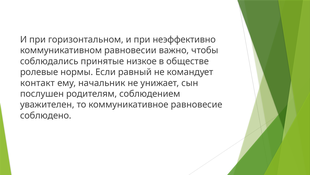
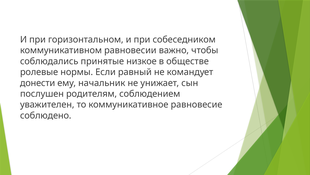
неэффективно: неэффективно -> собеседником
контакт: контакт -> донести
